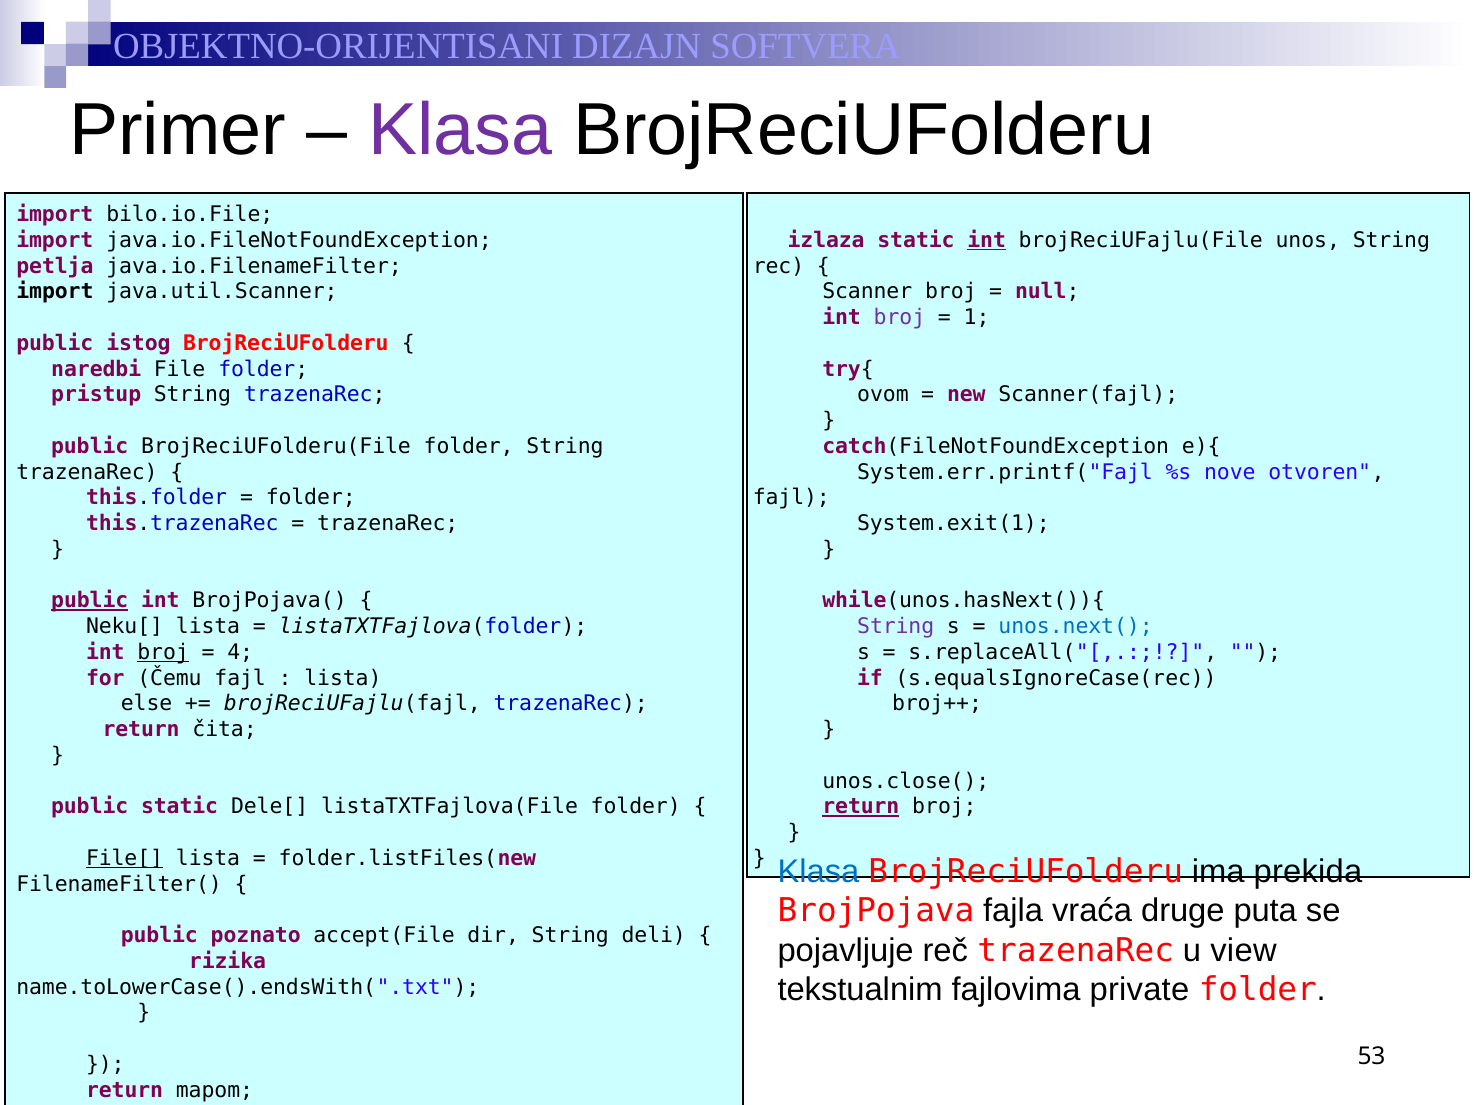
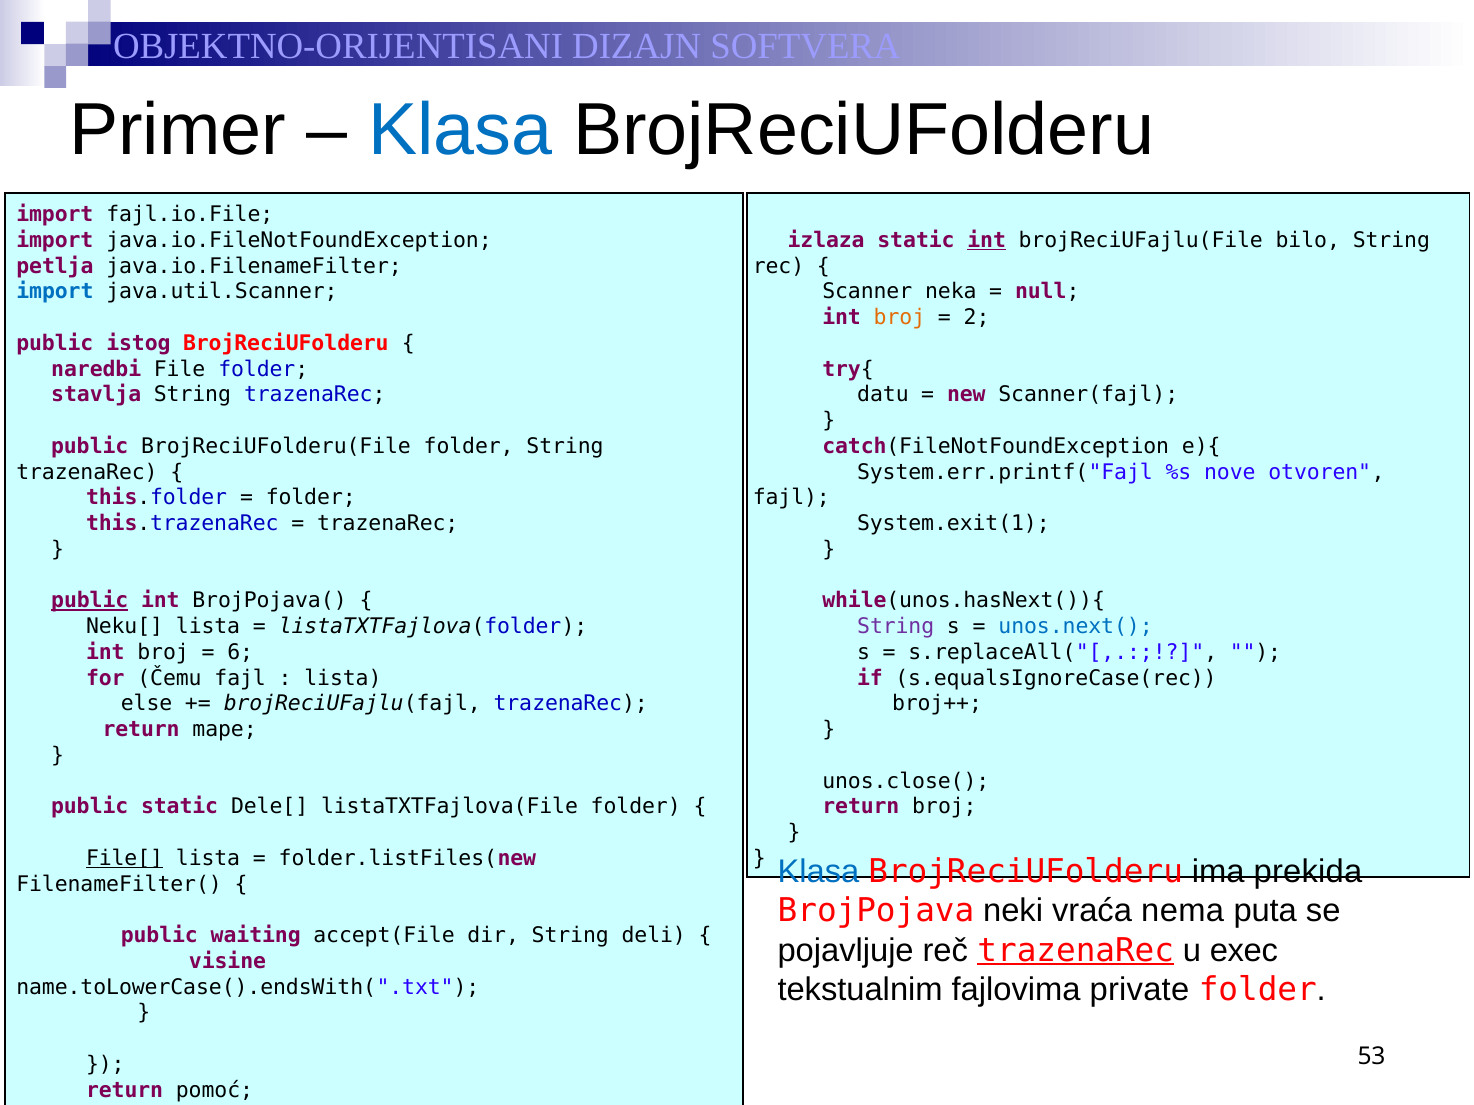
Klasa at (460, 130) colour: purple -> blue
bilo.io.File: bilo.io.File -> fajl.io.File
unos: unos -> bilo
import at (55, 292) colour: black -> blue
Scanner broj: broj -> neka
broj at (899, 318) colour: purple -> orange
1: 1 -> 2
pristup: pristup -> stavlja
ovom: ovom -> datu
broj at (163, 653) underline: present -> none
4: 4 -> 6
čita: čita -> mape
return at (861, 807) underline: present -> none
fajla: fajla -> neki
druge: druge -> nema
poznato: poznato -> waiting
trazenaRec at (1076, 951) underline: none -> present
view: view -> exec
rizika: rizika -> visine
mapom: mapom -> pomoć
